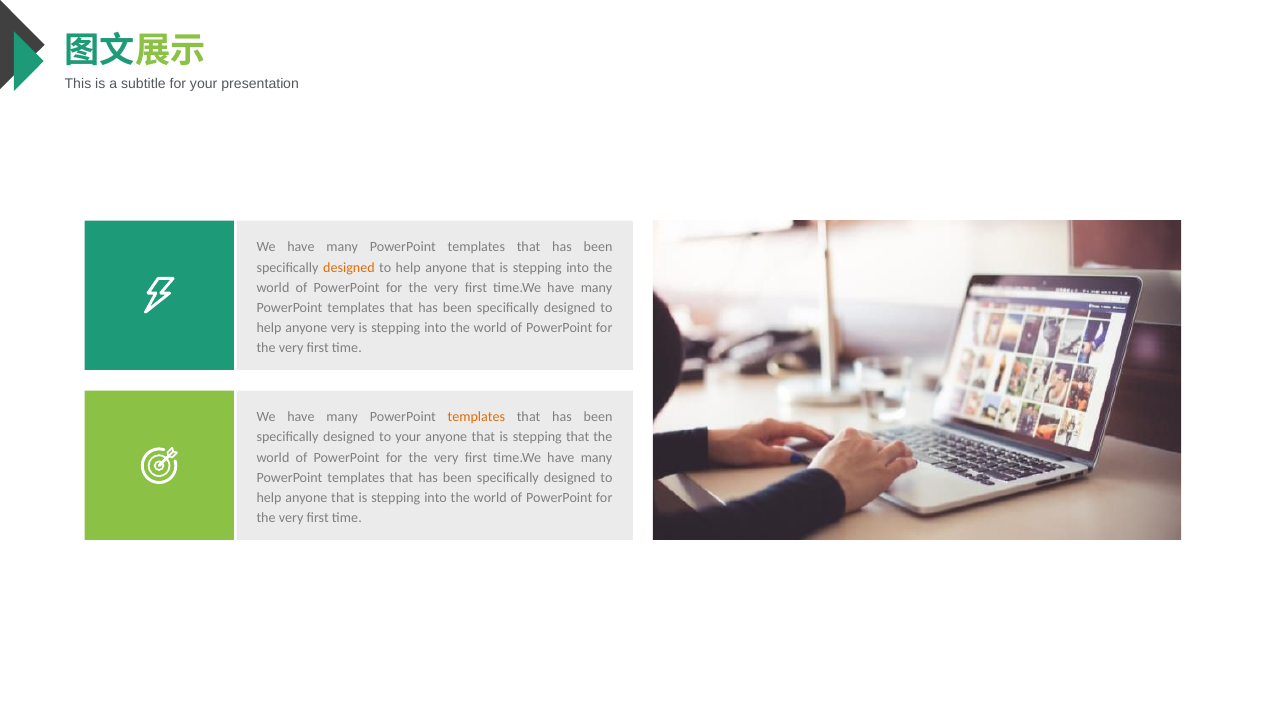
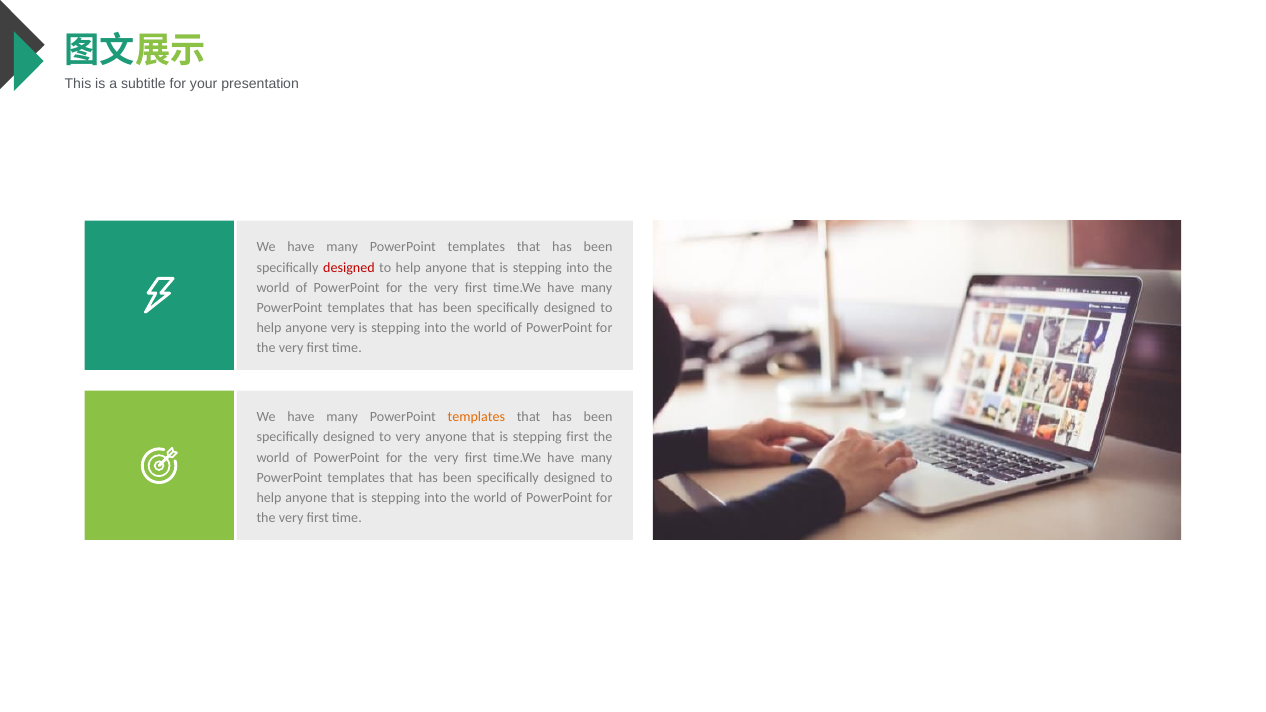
designed at (349, 267) colour: orange -> red
to your: your -> very
stepping that: that -> first
